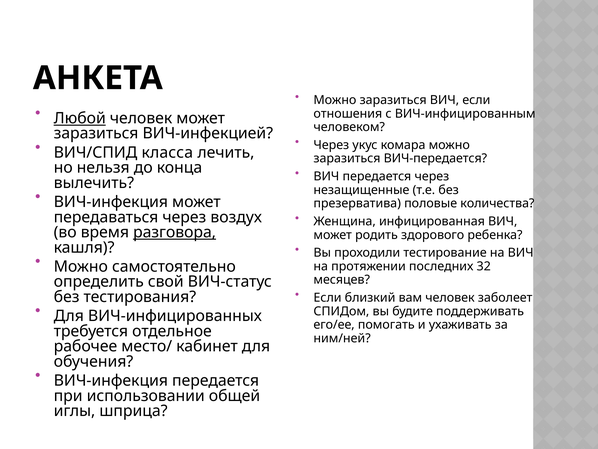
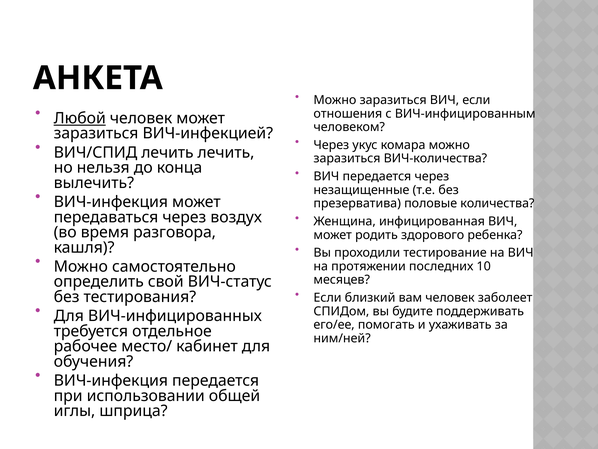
ВИЧ/СПИД класса: класса -> лечить
ВИЧ-передается: ВИЧ-передается -> ВИЧ-количества
разговора underline: present -> none
32: 32 -> 10
